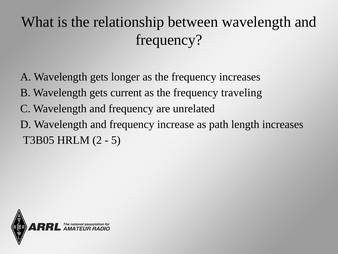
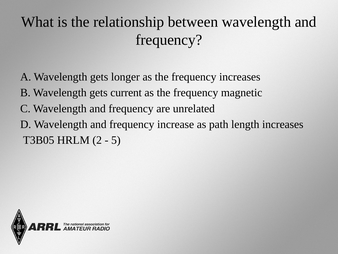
traveling: traveling -> magnetic
